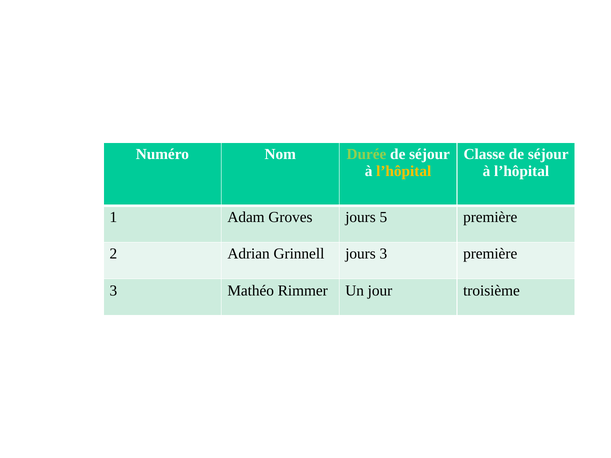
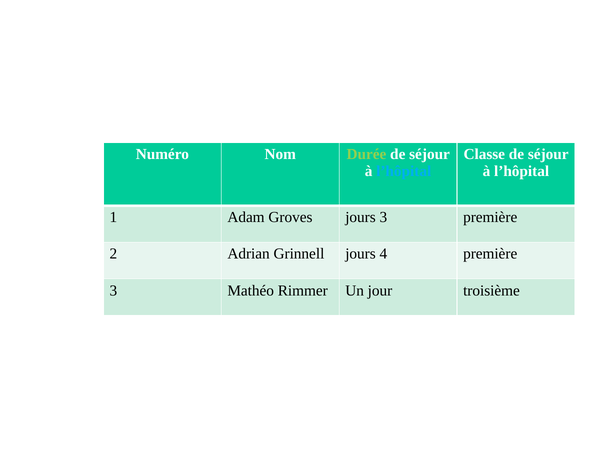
l’hôpital at (404, 171) colour: yellow -> light blue
Groves 5: 5 -> 3
Grinnell 3: 3 -> 4
